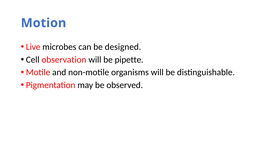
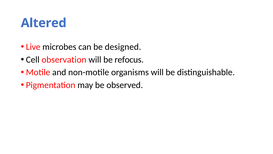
Motion: Motion -> Altered
pipette: pipette -> refocus
